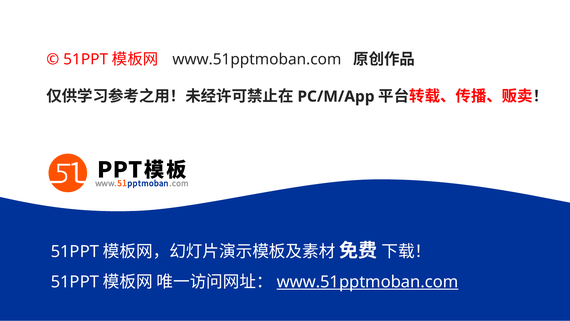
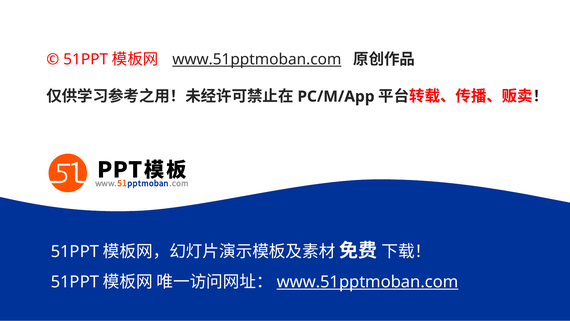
www.51pptmoban.com at (257, 59) underline: none -> present
